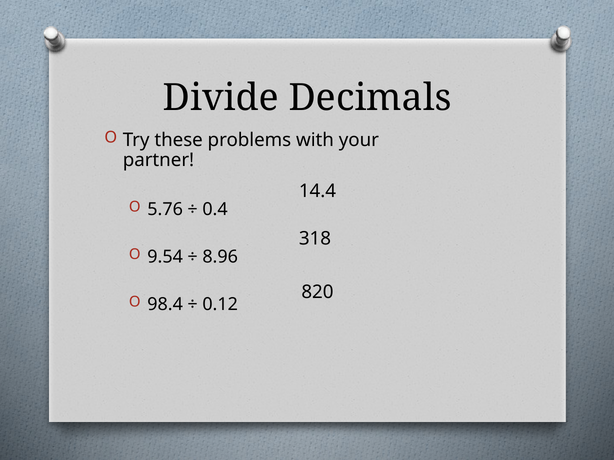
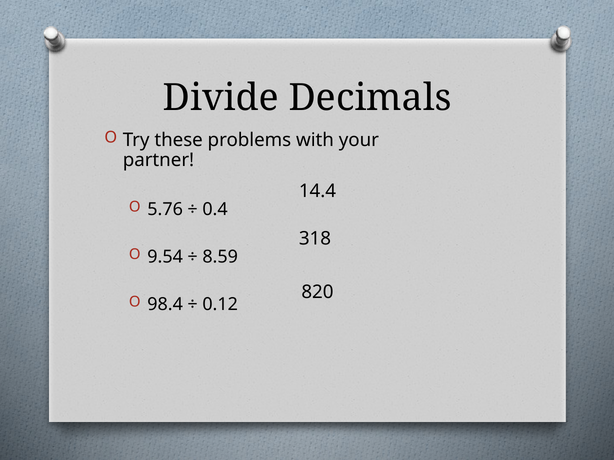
8.96: 8.96 -> 8.59
